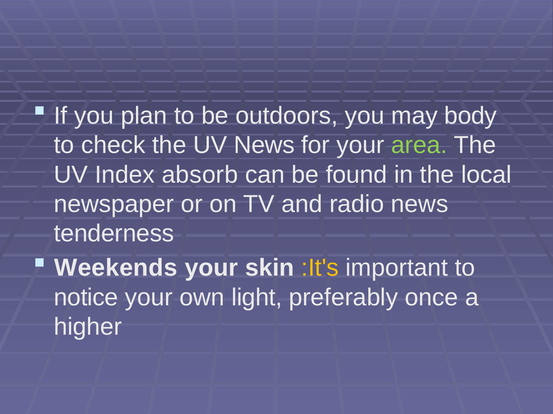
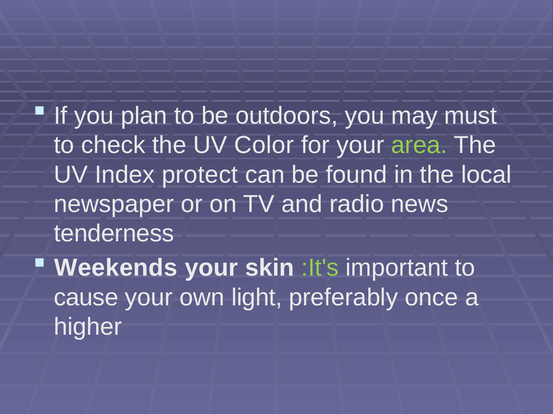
body: body -> must
UV News: News -> Color
absorb: absorb -> protect
:It's colour: yellow -> light green
notice: notice -> cause
